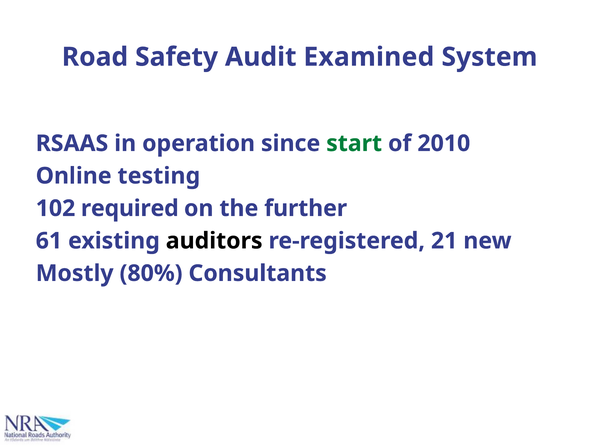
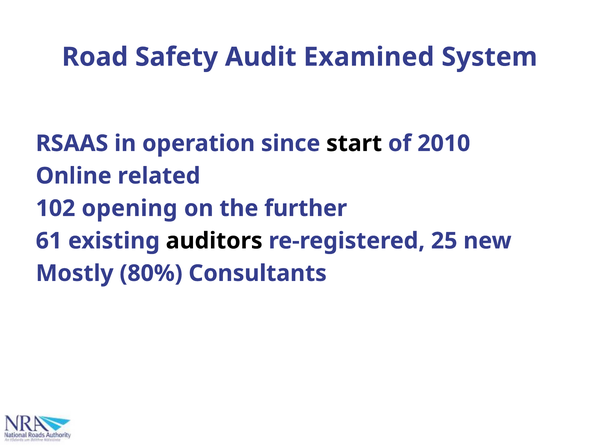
start colour: green -> black
testing: testing -> related
required: required -> opening
21: 21 -> 25
